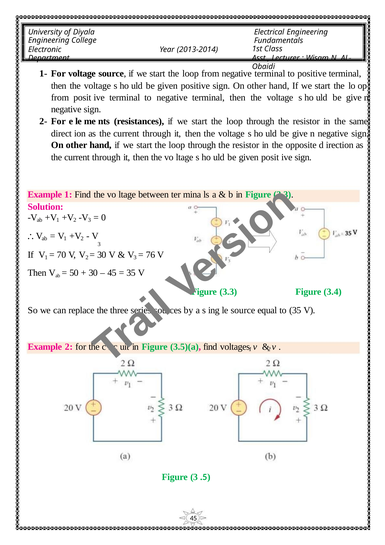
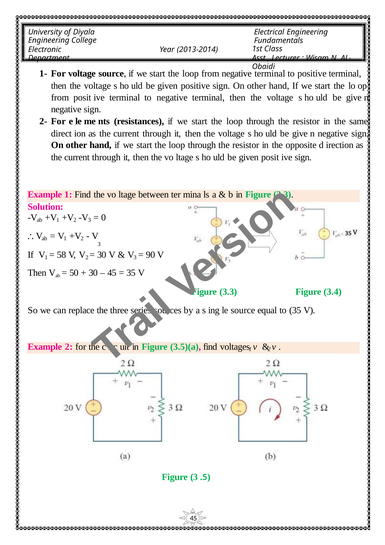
70: 70 -> 58
76: 76 -> 90
